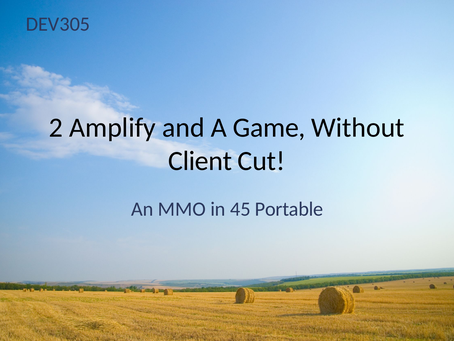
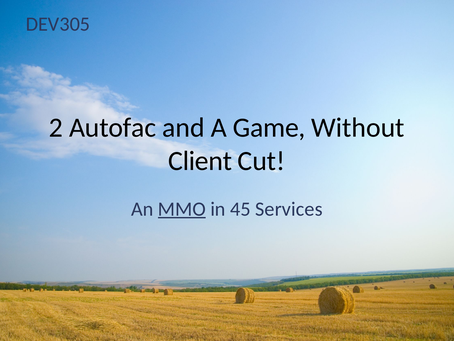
Amplify: Amplify -> Autofac
MMO underline: none -> present
Portable: Portable -> Services
